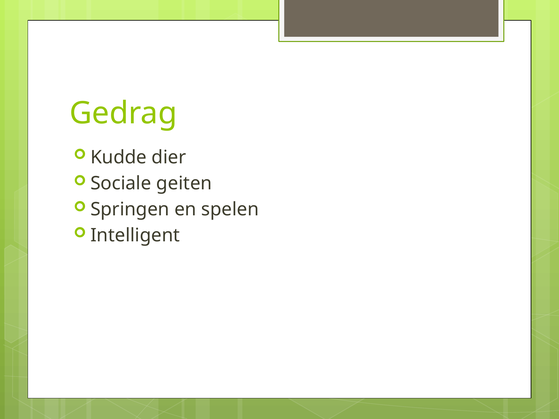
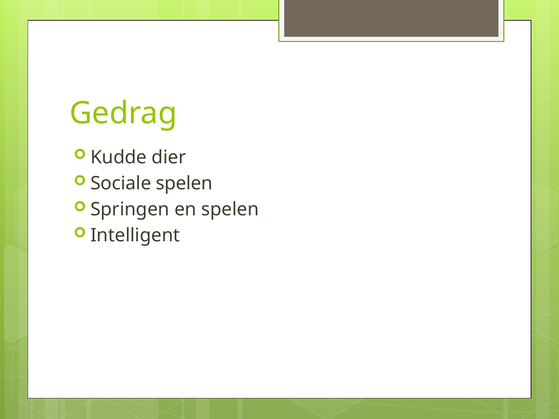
Sociale geiten: geiten -> spelen
